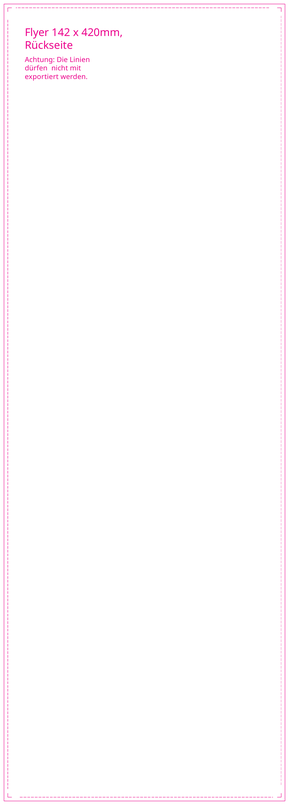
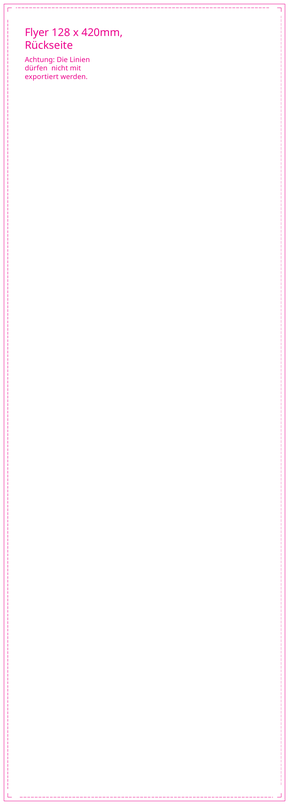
142: 142 -> 128
